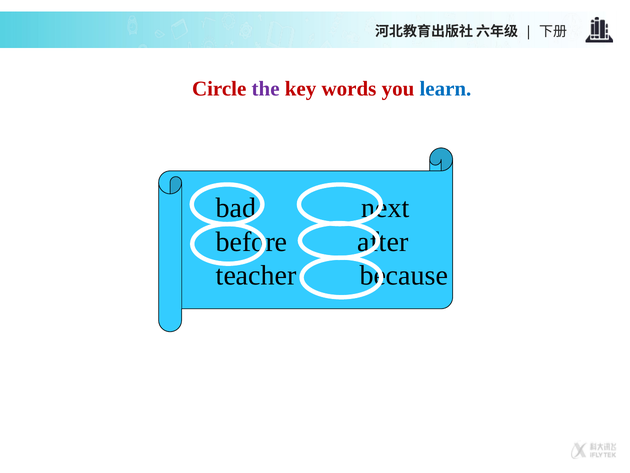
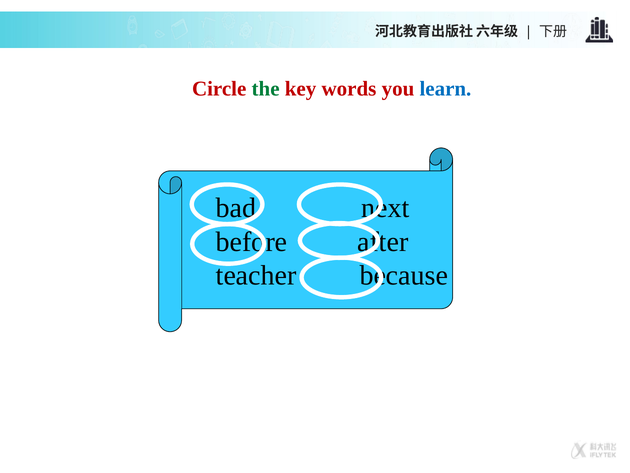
the colour: purple -> green
